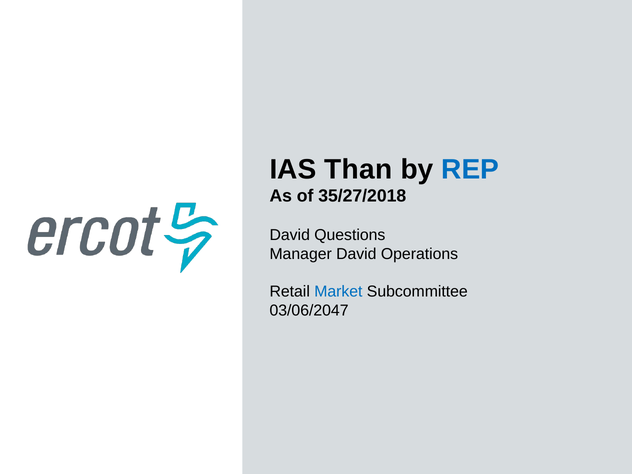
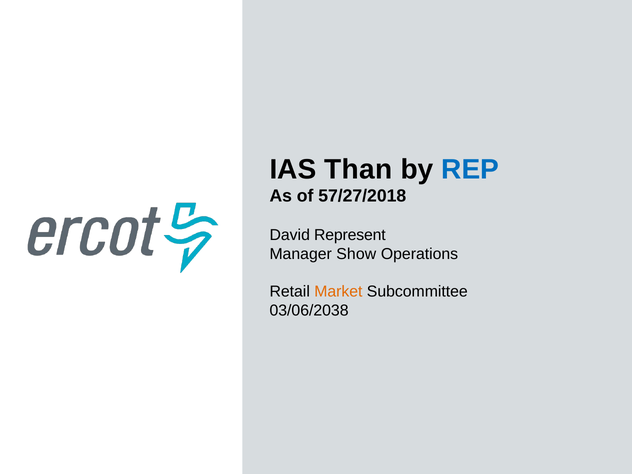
35/27/2018: 35/27/2018 -> 57/27/2018
Questions: Questions -> Represent
Manager David: David -> Show
Market colour: blue -> orange
03/06/2047: 03/06/2047 -> 03/06/2038
